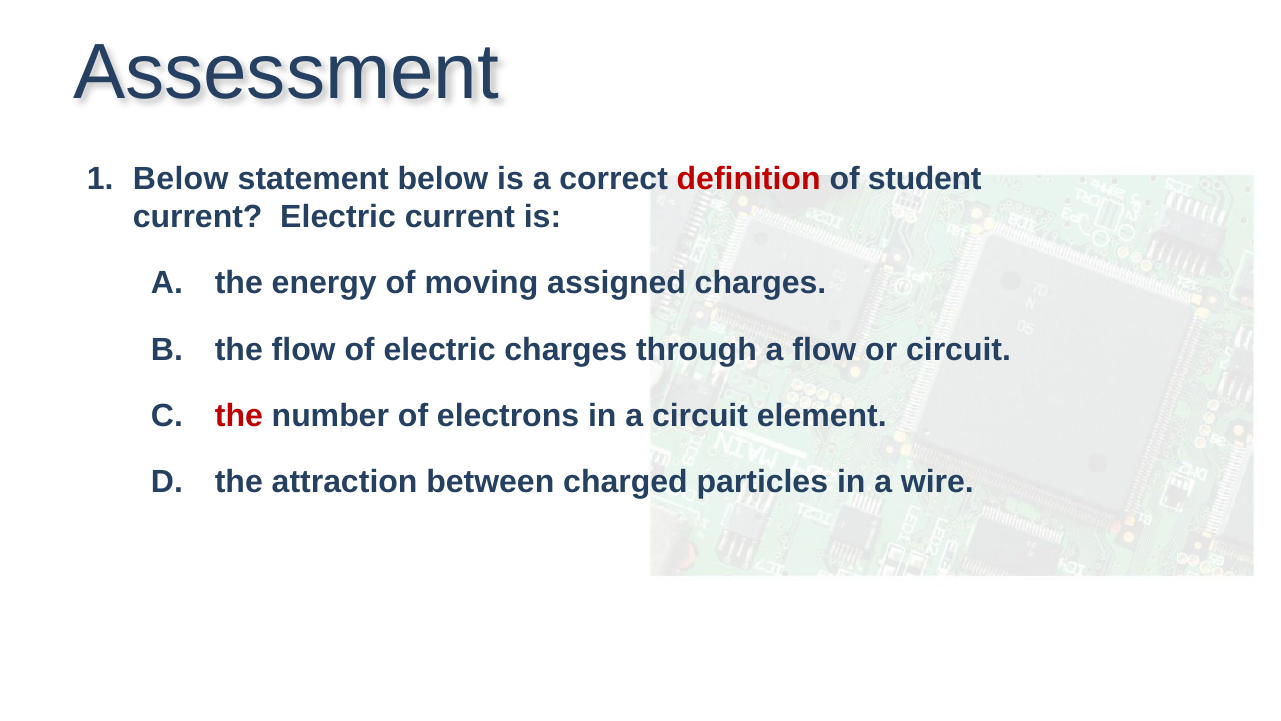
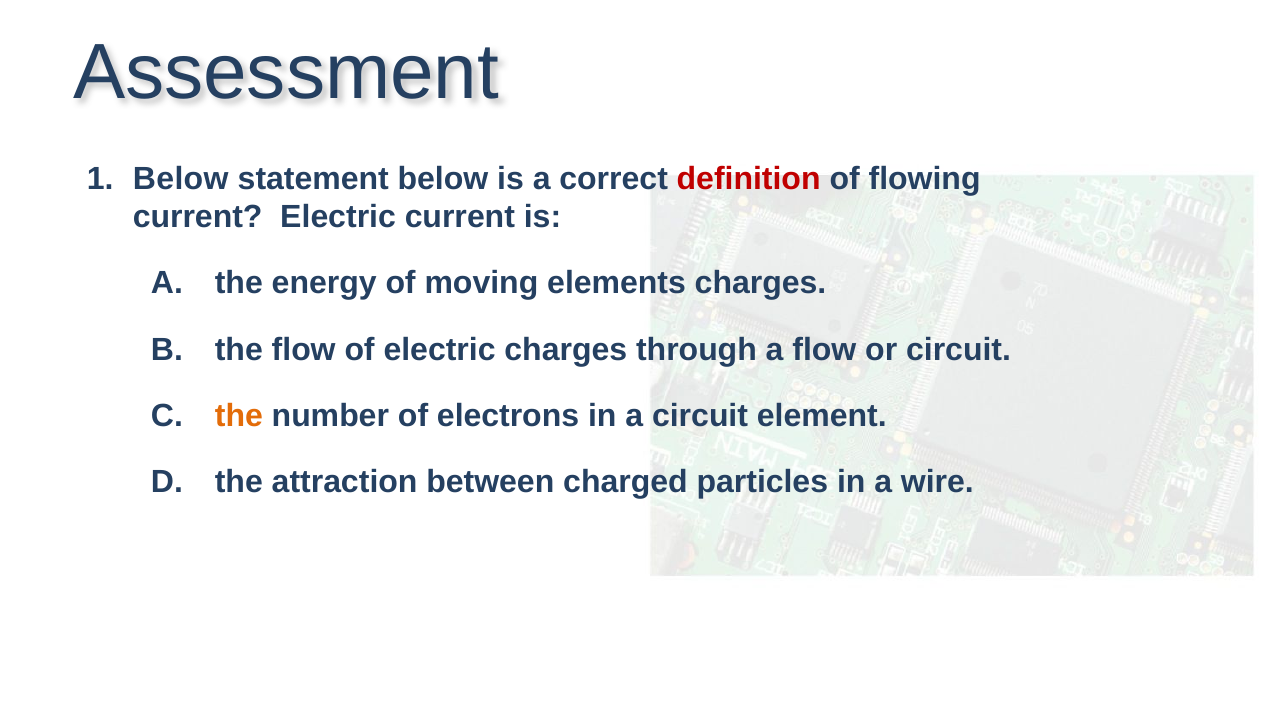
student: student -> flowing
assigned: assigned -> elements
the at (239, 415) colour: red -> orange
